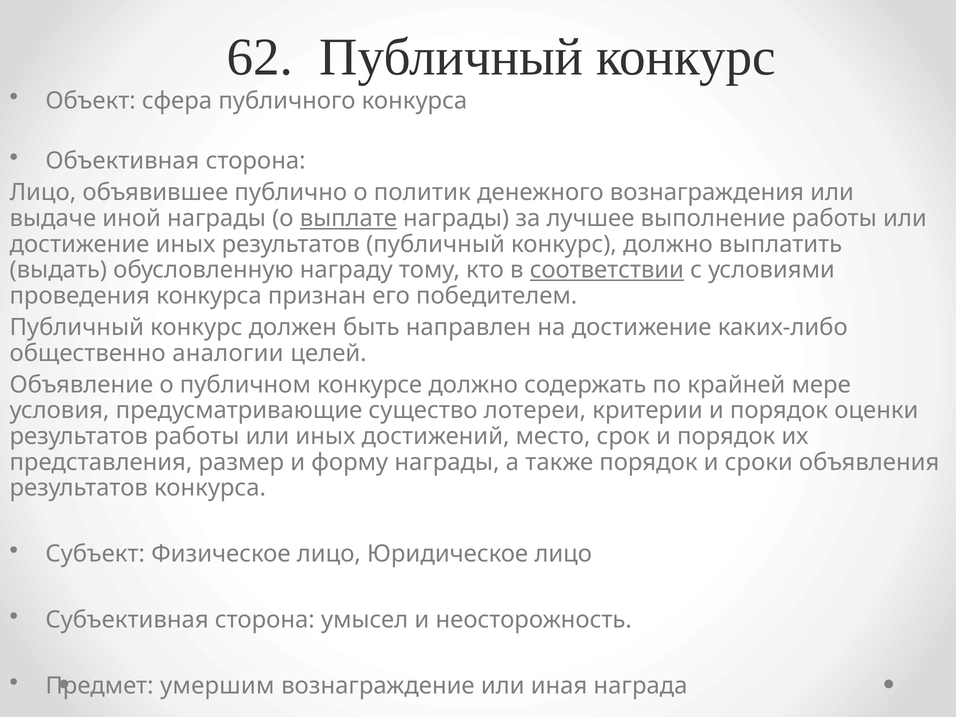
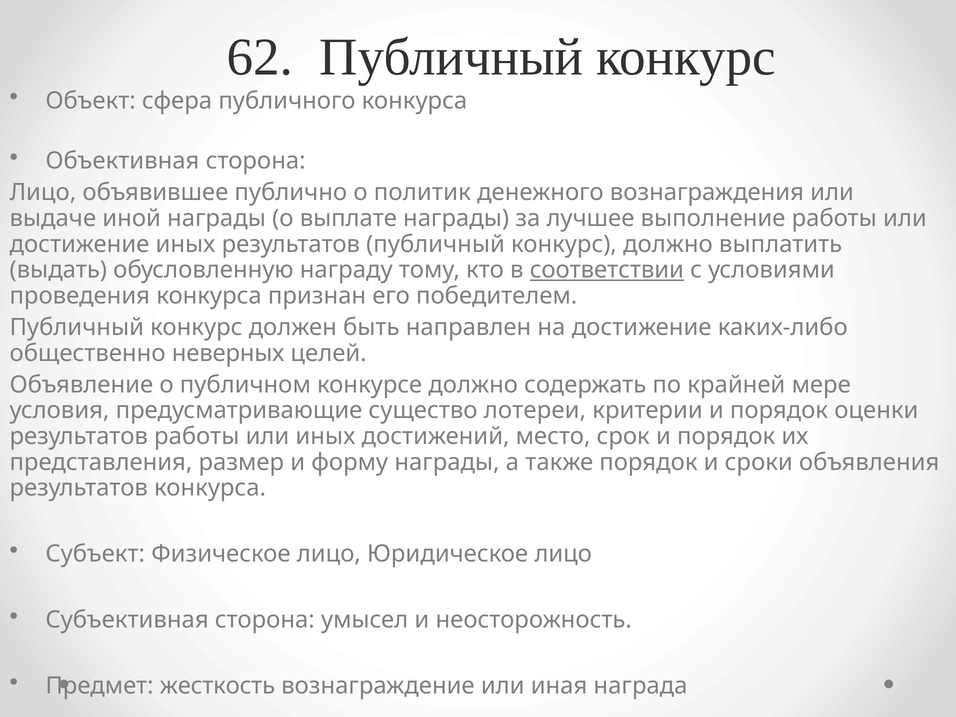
выплате underline: present -> none
аналогии: аналогии -> неверных
умершим: умершим -> жесткость
